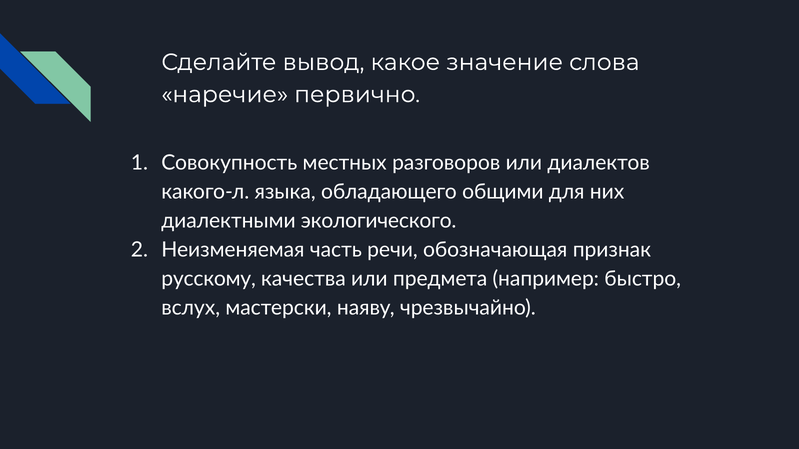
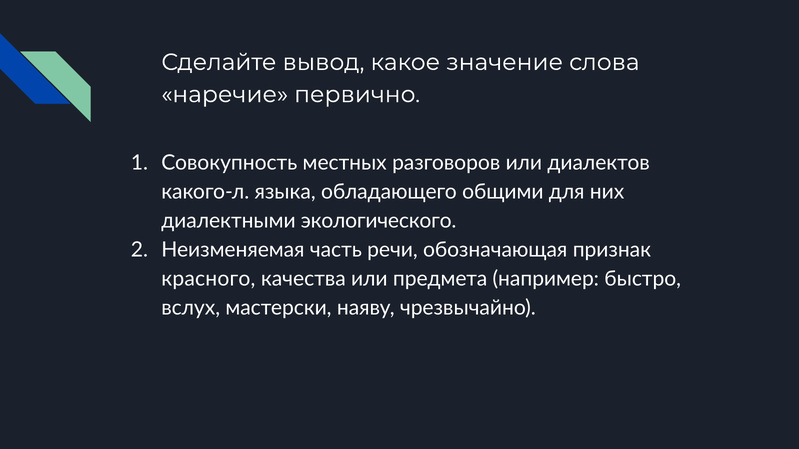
русскому: русскому -> красного
